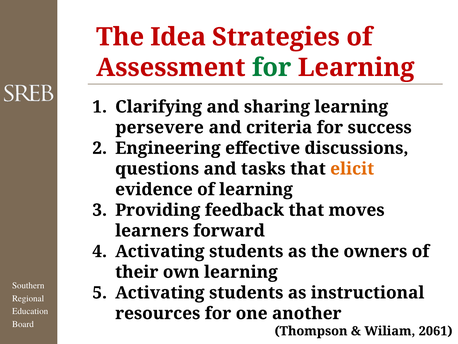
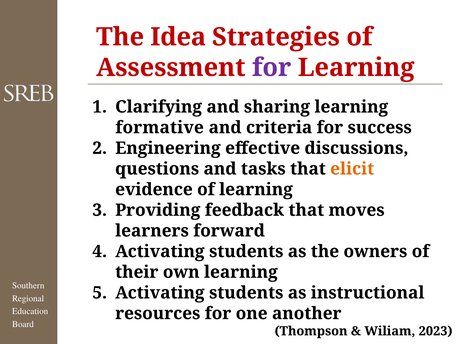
for at (272, 67) colour: green -> purple
persevere: persevere -> formative
2061: 2061 -> 2023
